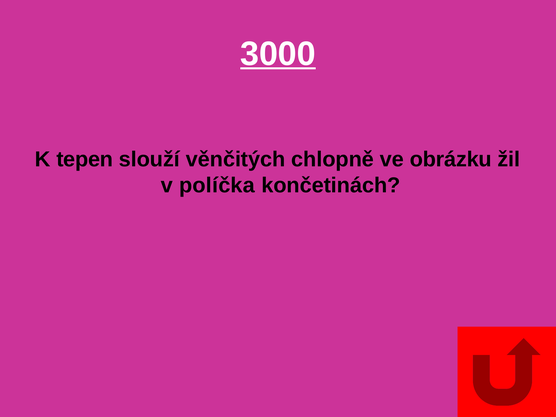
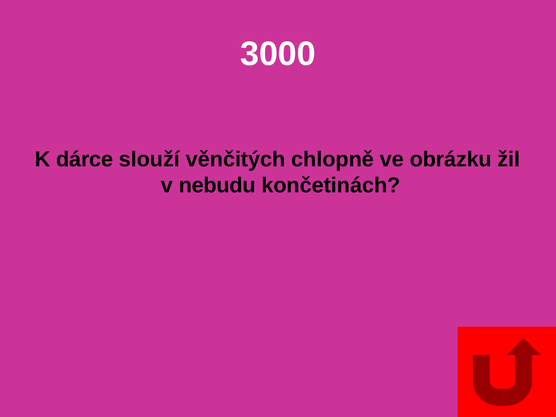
3000 underline: present -> none
tepen: tepen -> dárce
políčka: políčka -> nebudu
